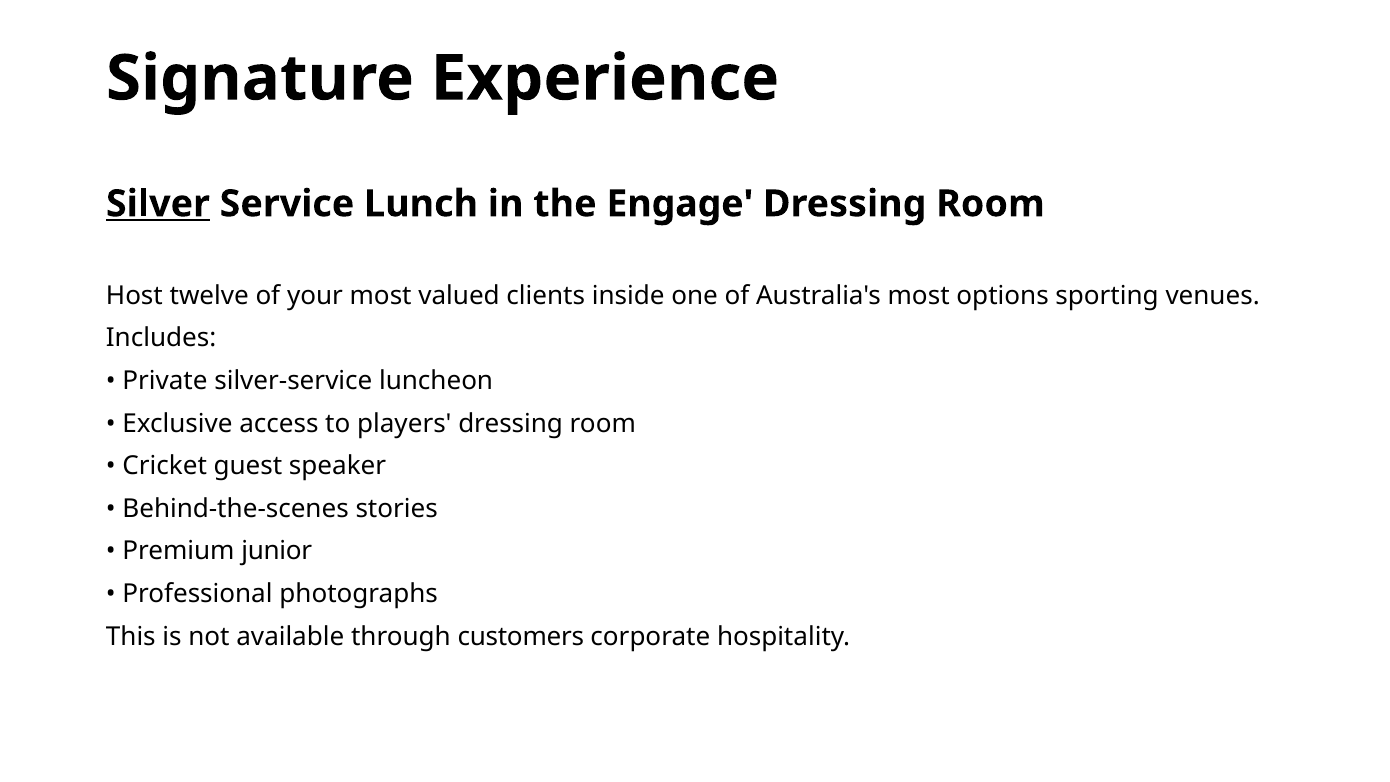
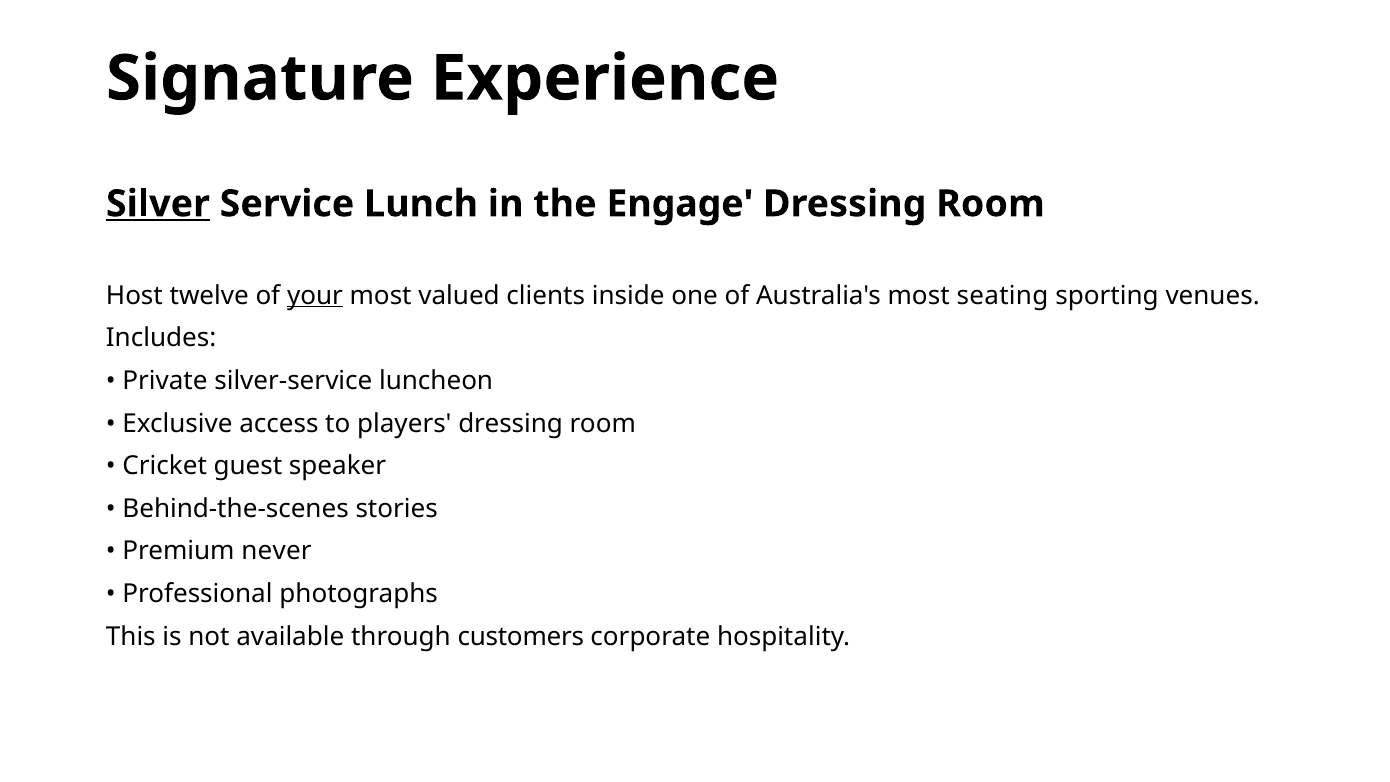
your underline: none -> present
options: options -> seating
junior: junior -> never
